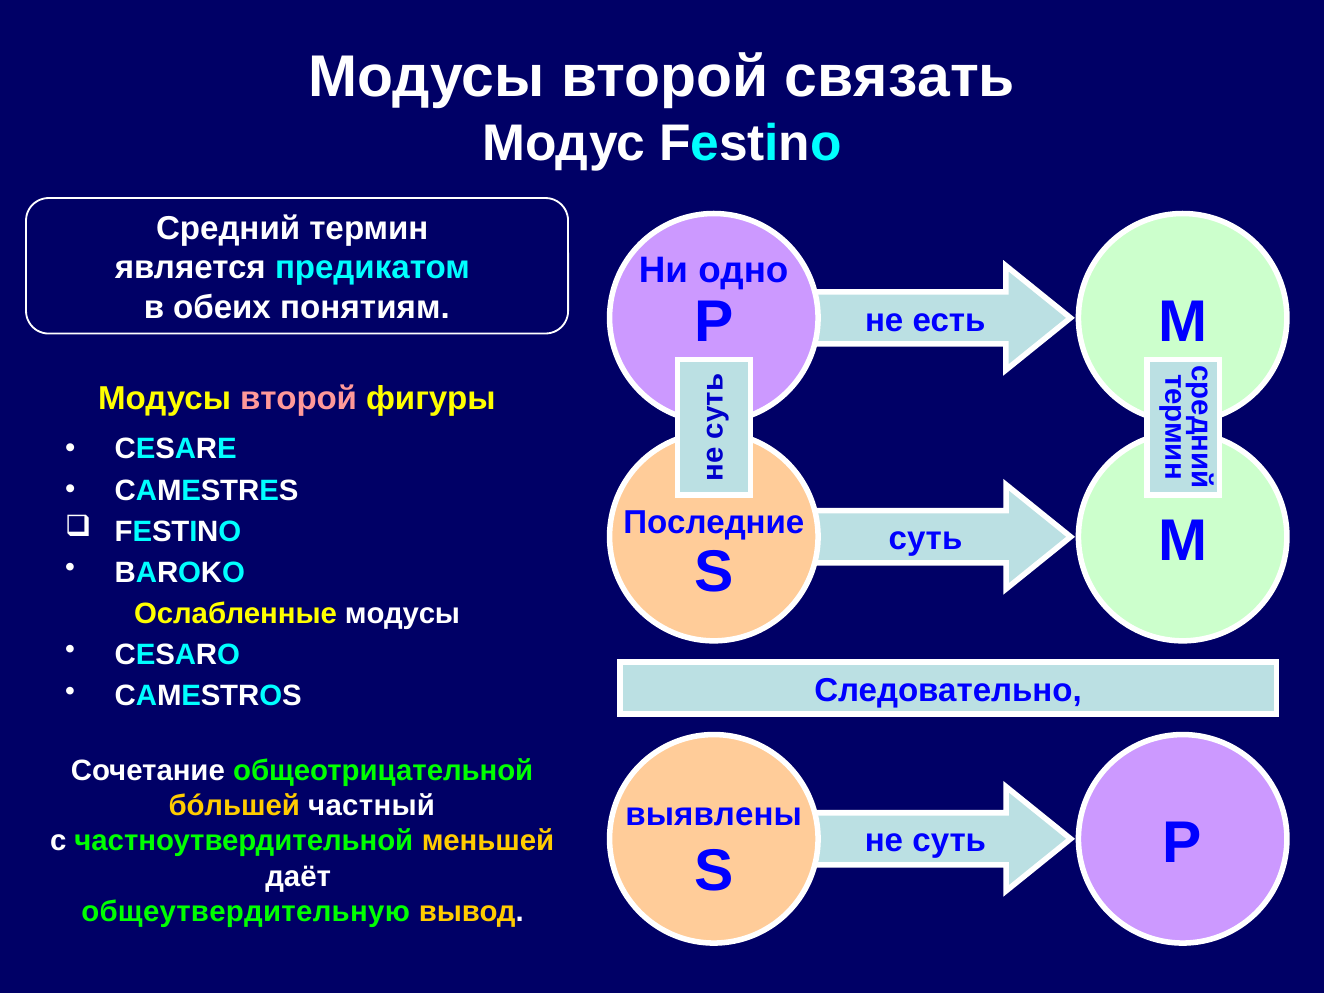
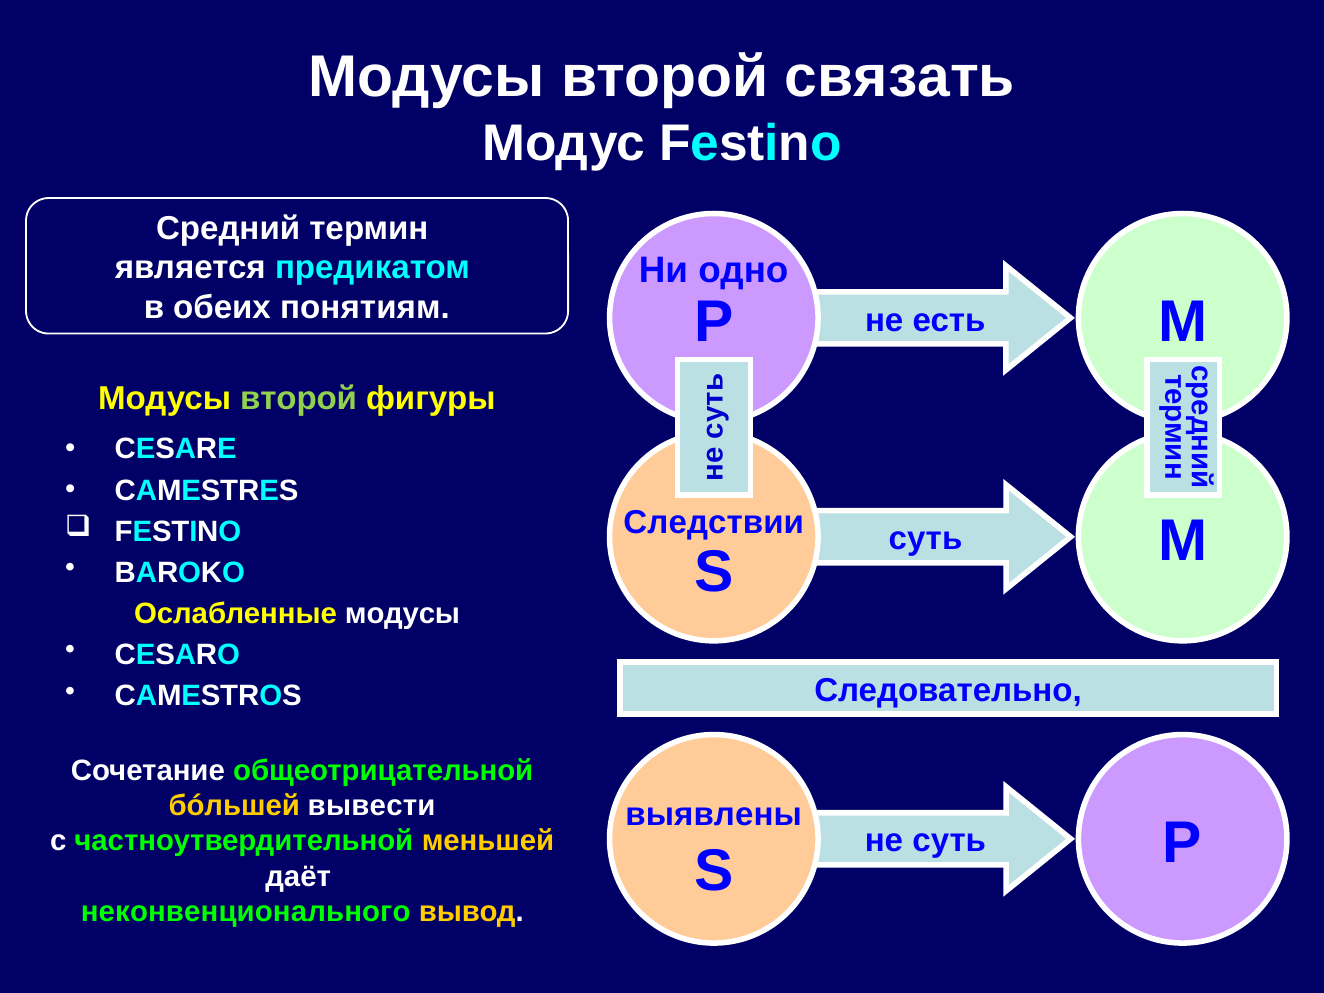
второй at (299, 399) colour: pink -> light green
Последние: Последние -> Следствии
частный: частный -> вывести
общеутвердительную: общеутвердительную -> неконвенционального
